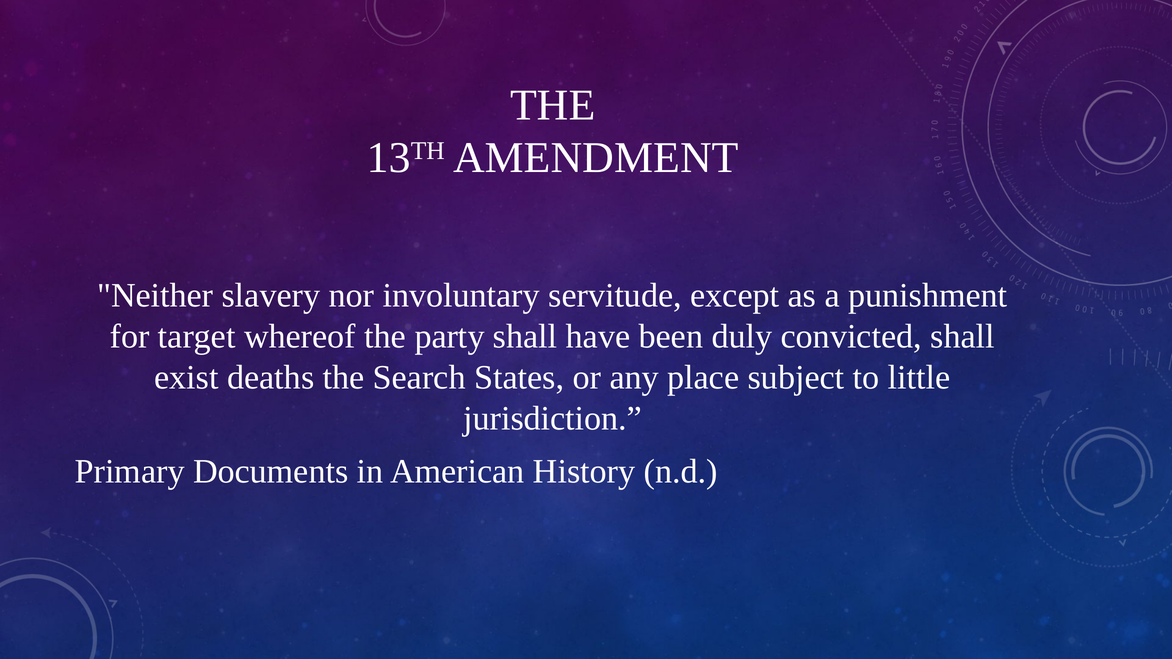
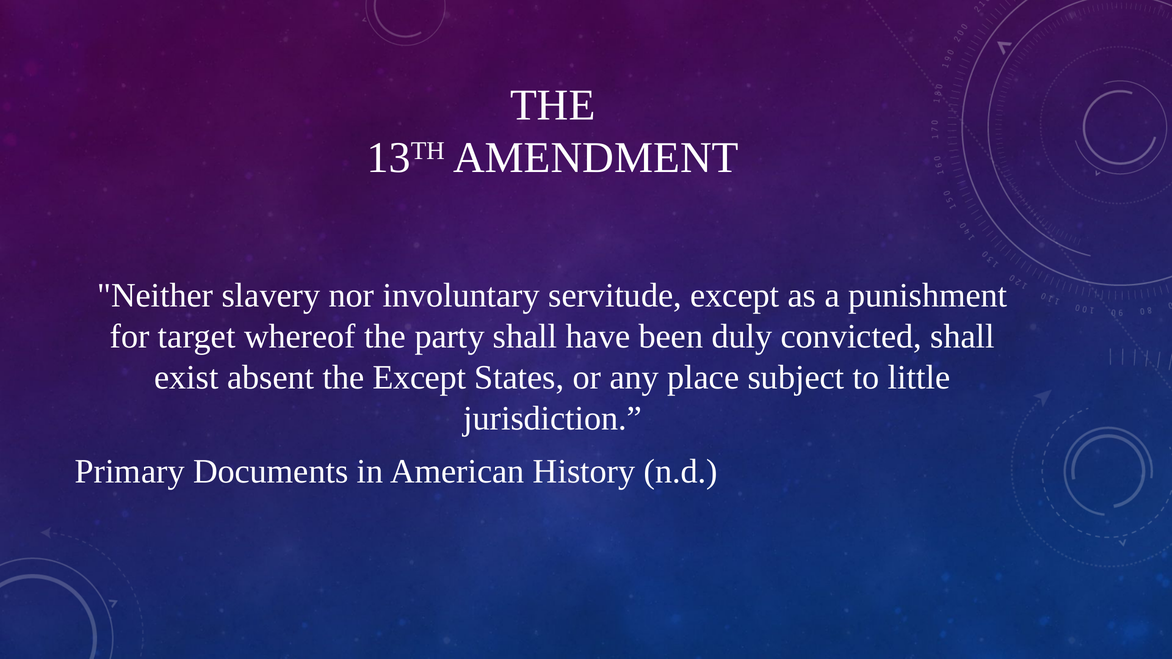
deaths: deaths -> absent
the Search: Search -> Except
